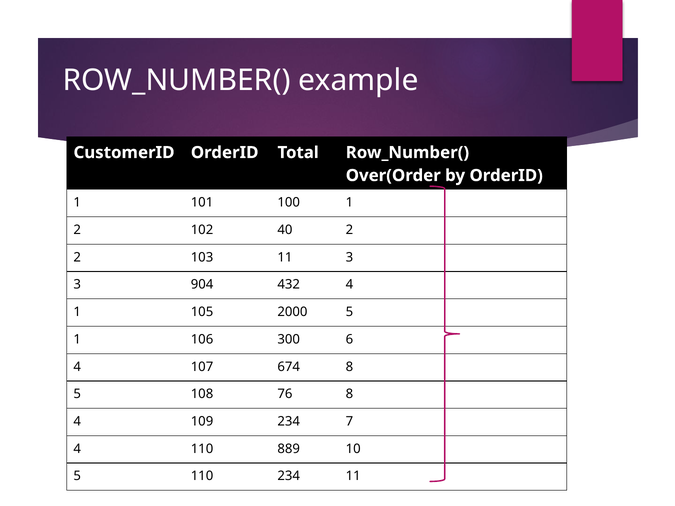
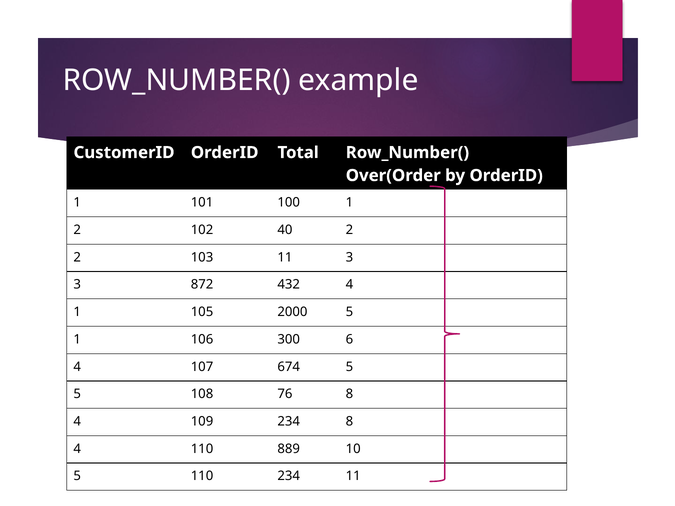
904: 904 -> 872
674 8: 8 -> 5
234 7: 7 -> 8
